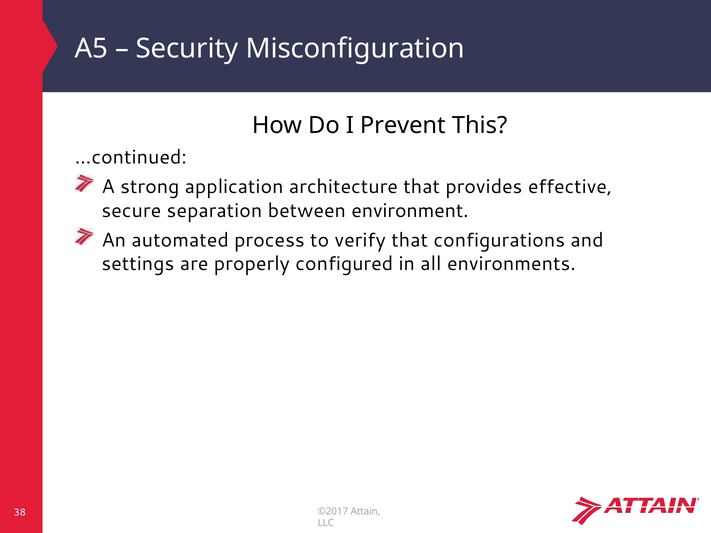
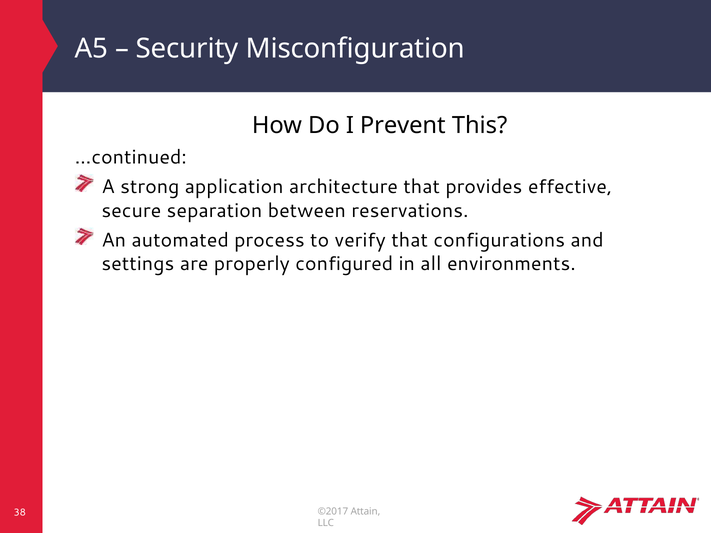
environment: environment -> reservations
